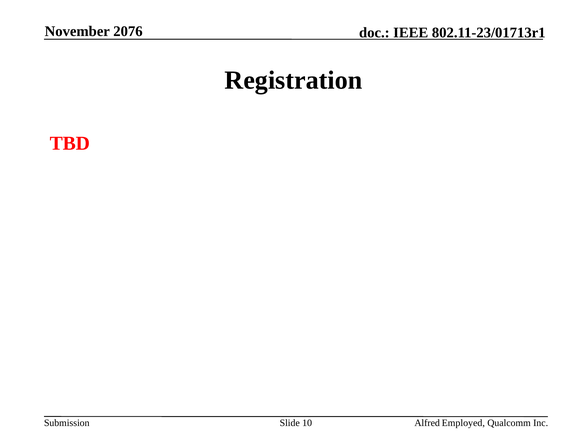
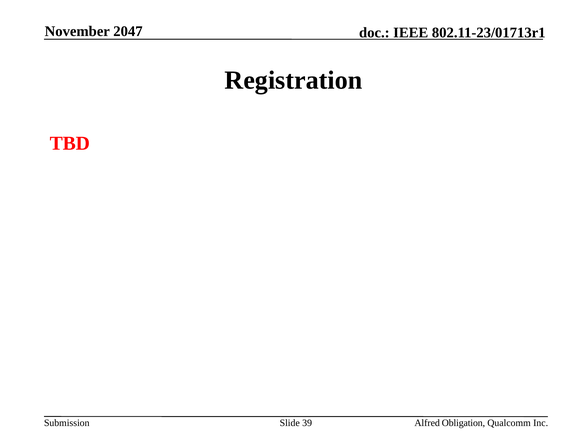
2076: 2076 -> 2047
10: 10 -> 39
Employed: Employed -> Obligation
